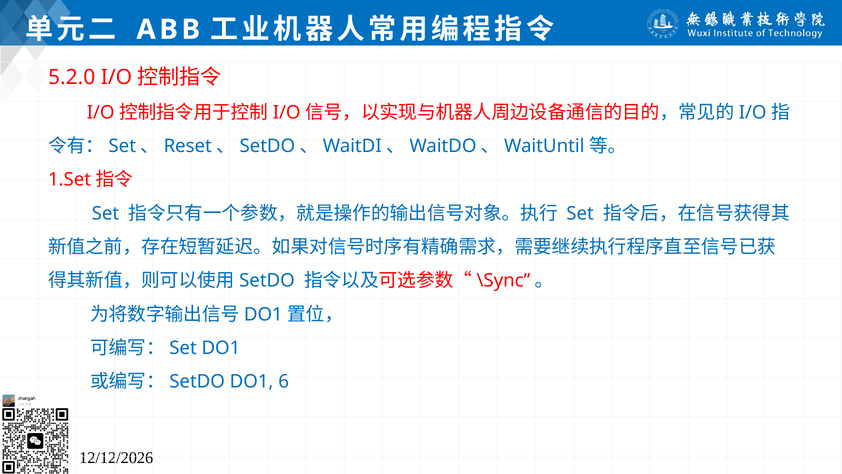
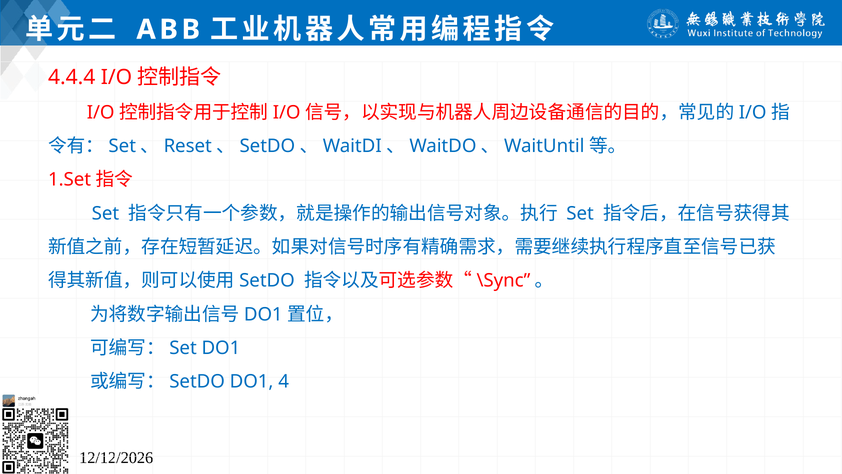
5.2.0: 5.2.0 -> 4.4.4
6: 6 -> 4
